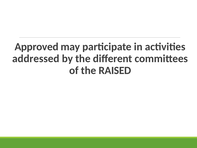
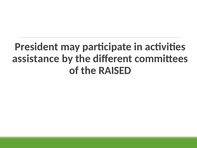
Approved: Approved -> President
addressed: addressed -> assistance
